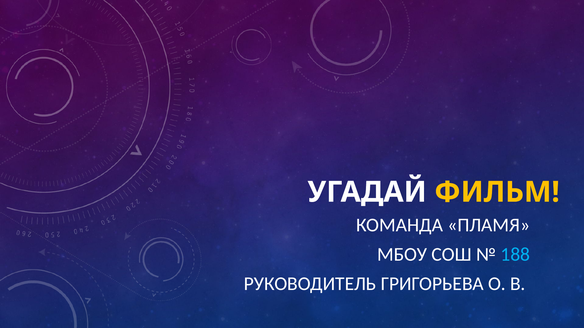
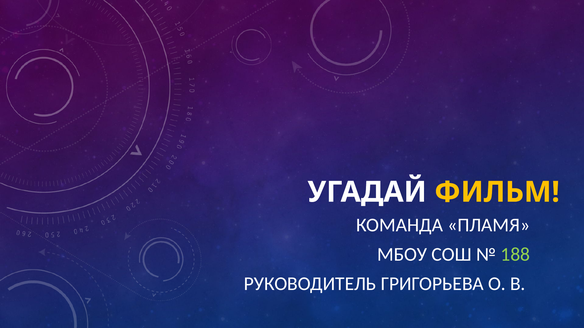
188 colour: light blue -> light green
